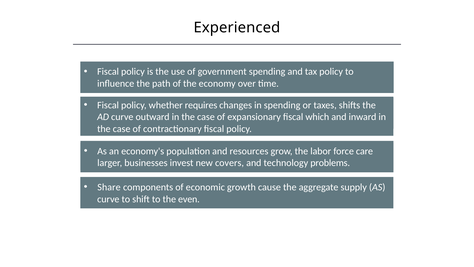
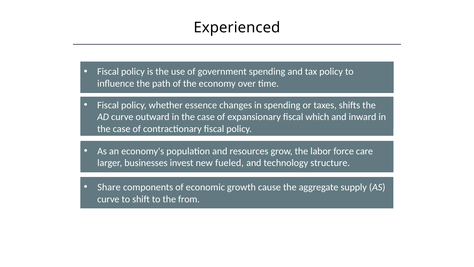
requires: requires -> essence
covers: covers -> fueled
problems: problems -> structure
even: even -> from
